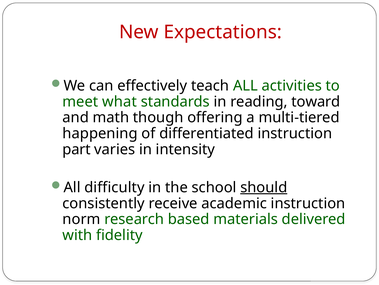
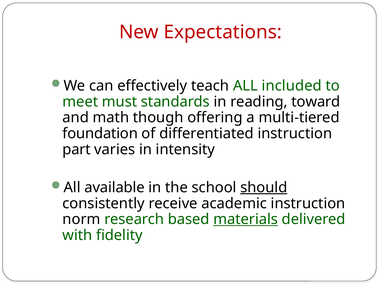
activities: activities -> included
what: what -> must
happening: happening -> foundation
difficulty: difficulty -> available
materials underline: none -> present
